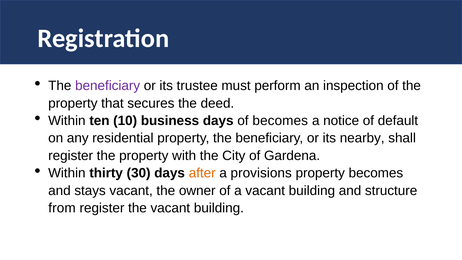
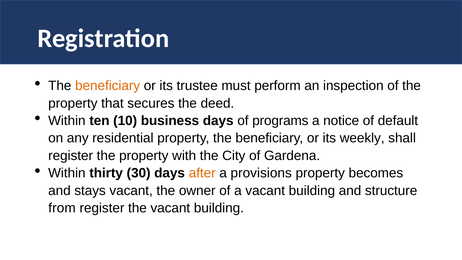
beneficiary at (108, 86) colour: purple -> orange
of becomes: becomes -> programs
nearby: nearby -> weekly
